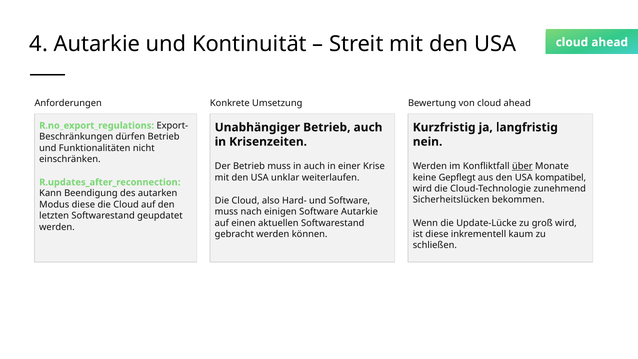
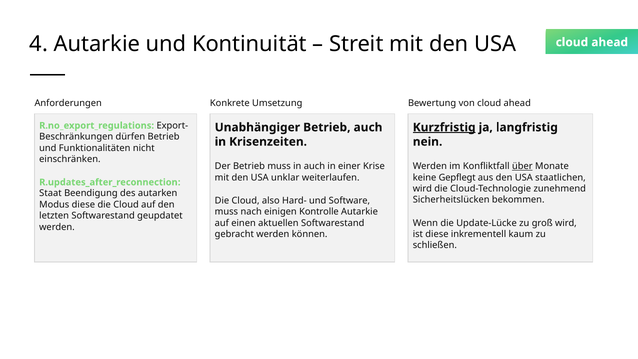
Kurzfristig underline: none -> present
kompatibel: kompatibel -> staatlichen
Kann: Kann -> Staat
einigen Software: Software -> Kontrolle
